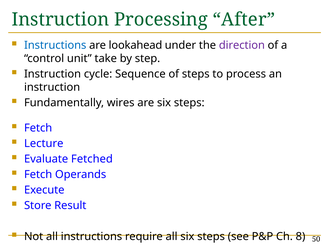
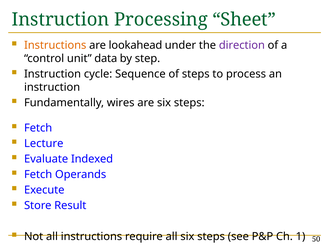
After: After -> Sheet
Instructions at (55, 45) colour: blue -> orange
take: take -> data
Fetched: Fetched -> Indexed
8: 8 -> 1
